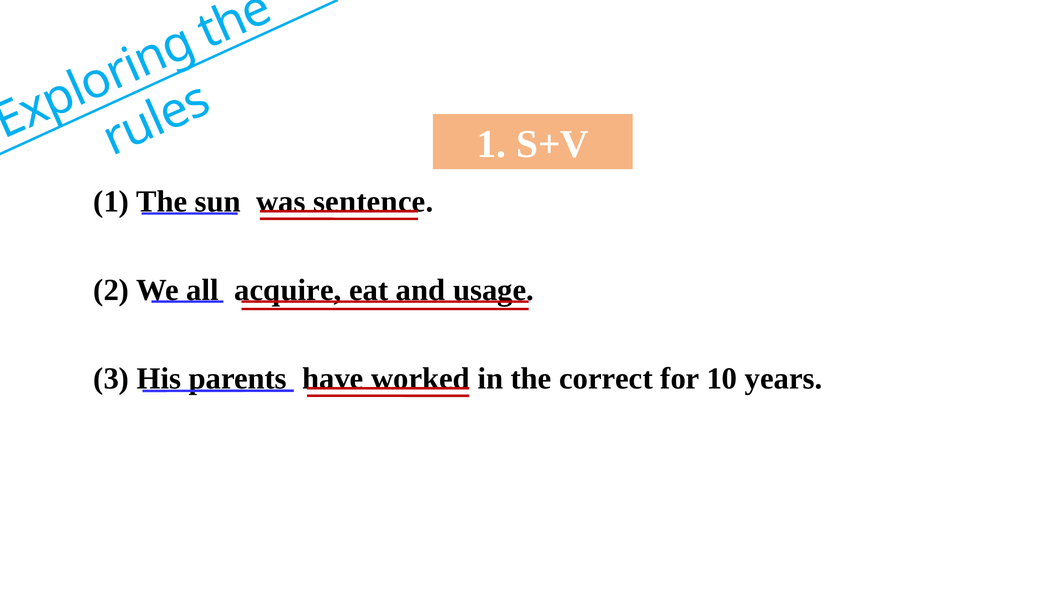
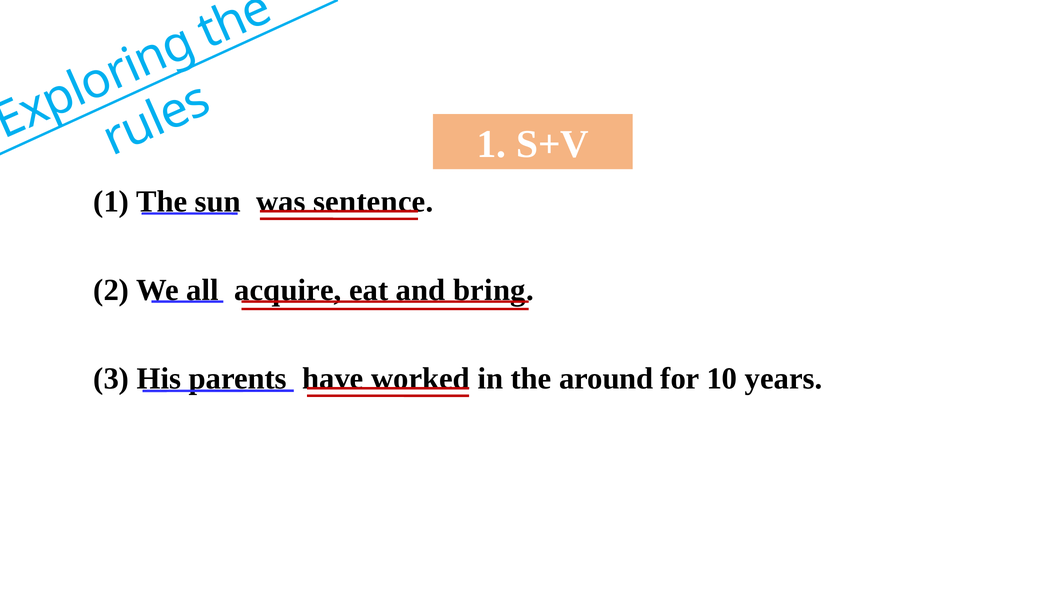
usage: usage -> bring
correct: correct -> around
